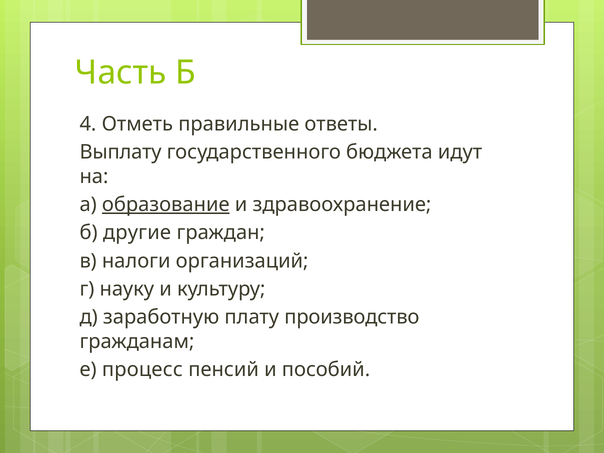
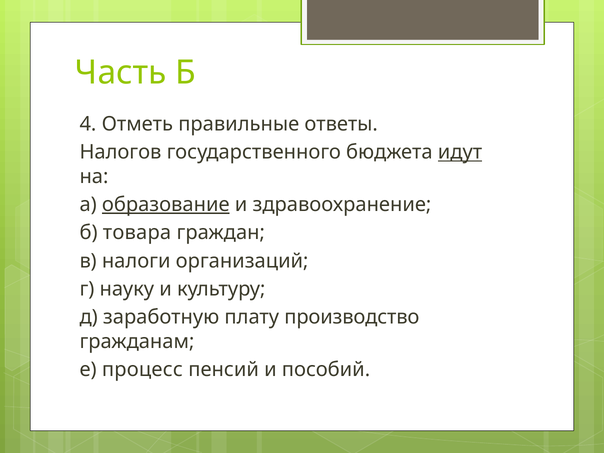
Выплату: Выплату -> Налогов
идут underline: none -> present
другие: другие -> товара
